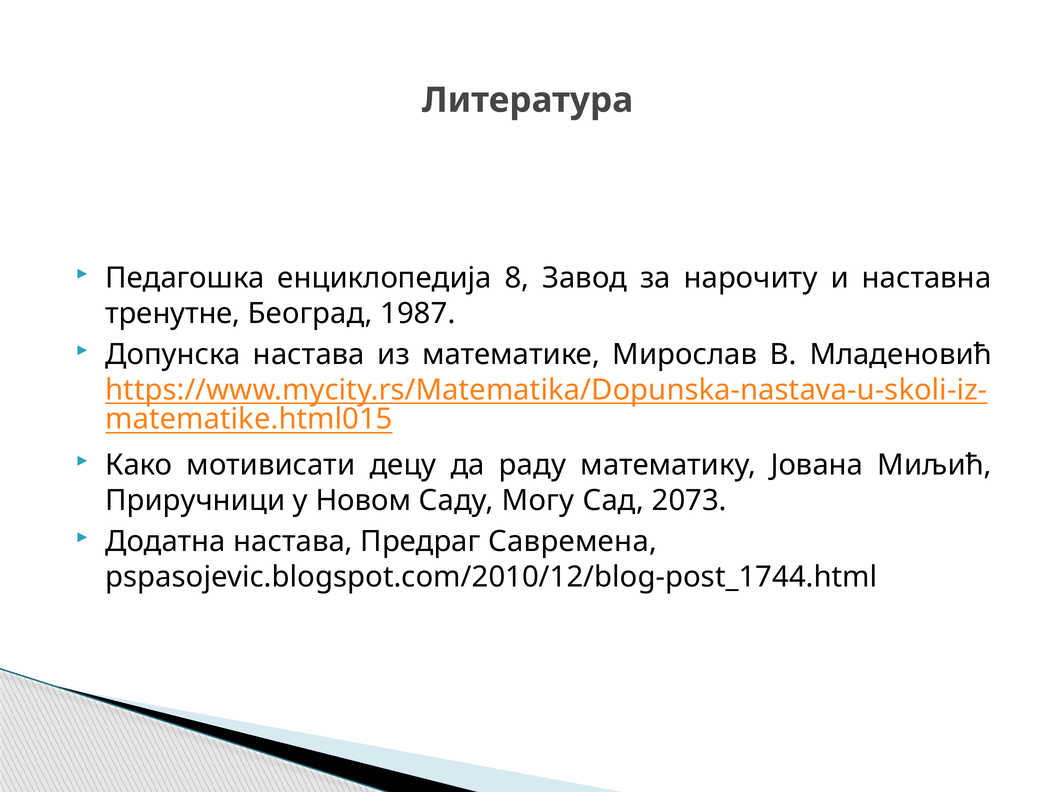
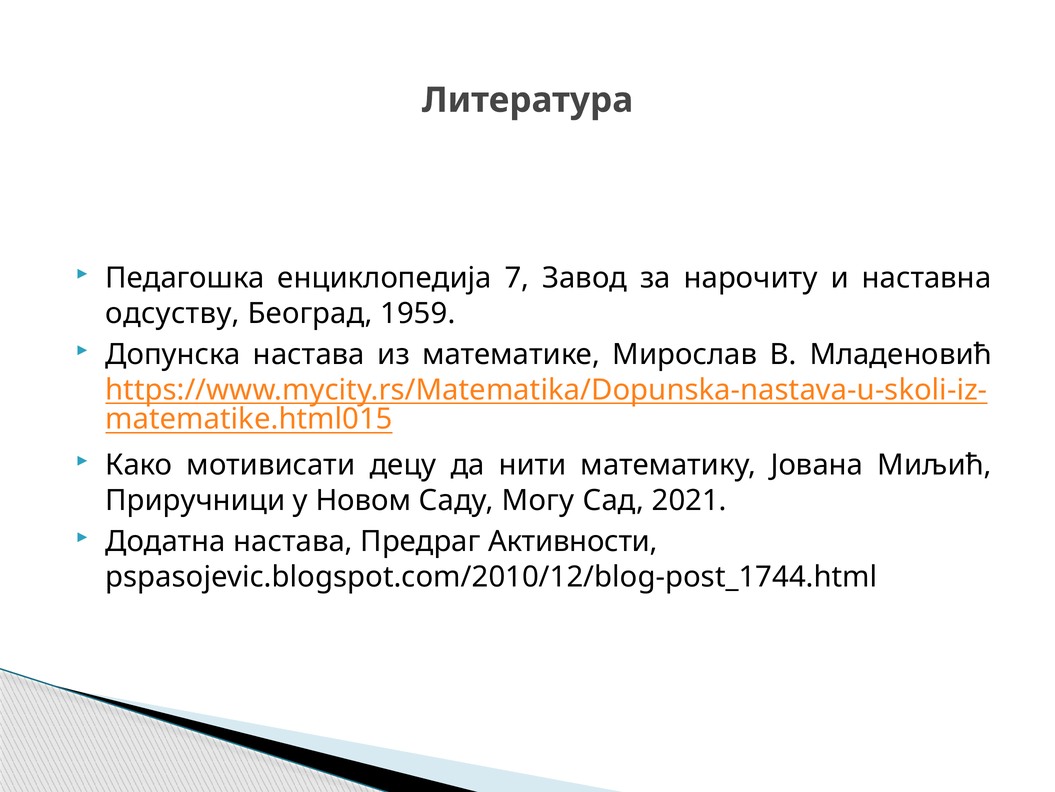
8: 8 -> 7
тренутне: тренутне -> одсуству
1987: 1987 -> 1959
раду: раду -> нити
2073: 2073 -> 2021
Савремена: Савремена -> Активности
